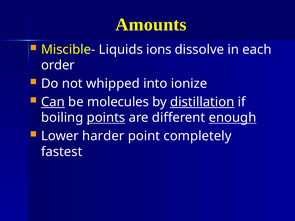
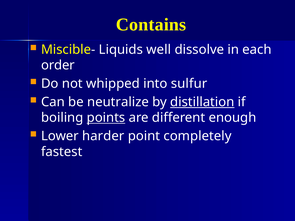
Amounts: Amounts -> Contains
ions: ions -> well
ionize: ionize -> sulfur
Can underline: present -> none
molecules: molecules -> neutralize
enough underline: present -> none
